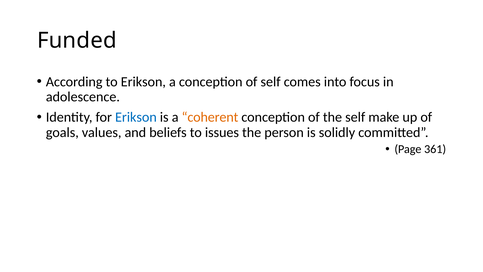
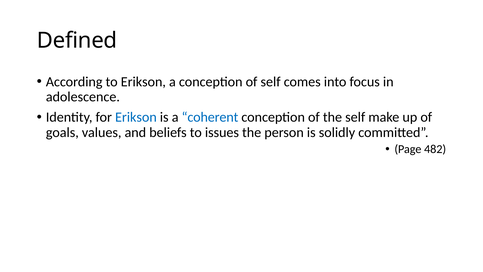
Funded: Funded -> Defined
coherent colour: orange -> blue
361: 361 -> 482
